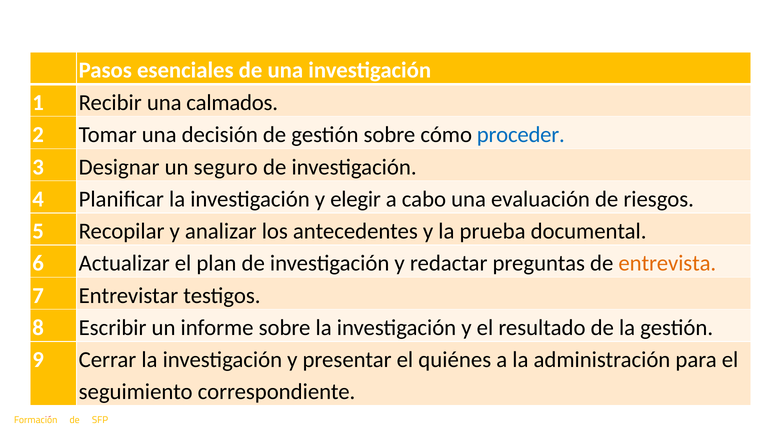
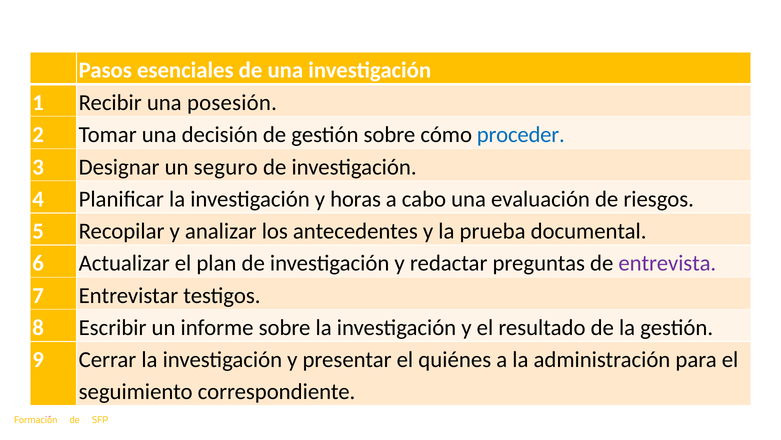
calmados: calmados -> posesión
elegir: elegir -> horas
entrevista colour: orange -> purple
